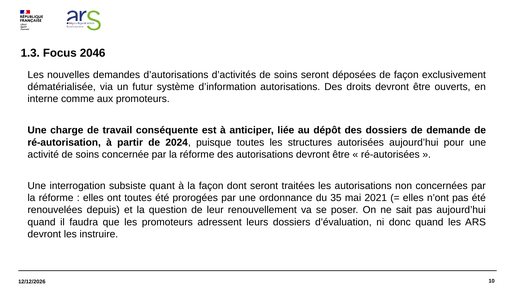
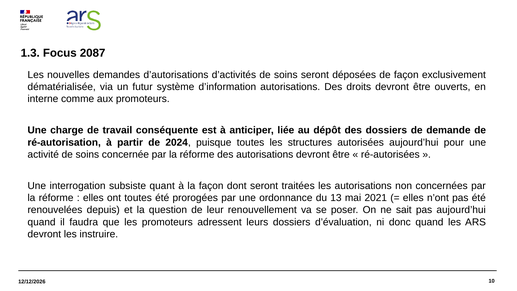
2046: 2046 -> 2087
35: 35 -> 13
